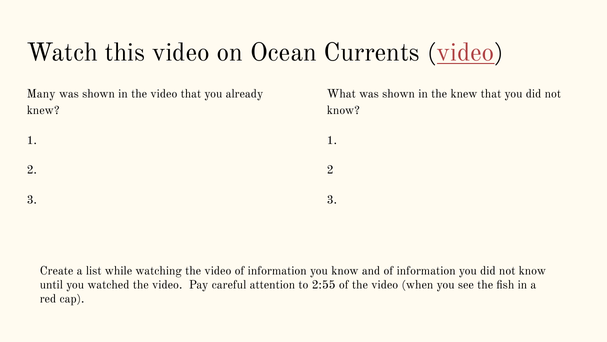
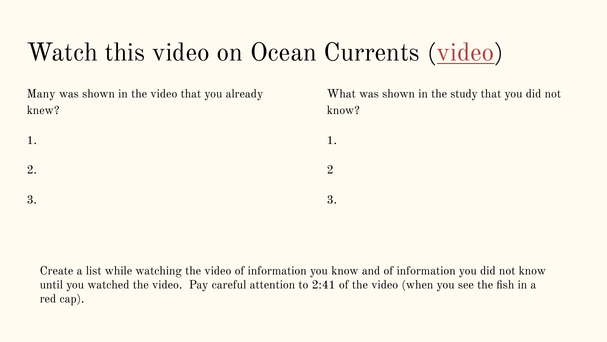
the knew: knew -> study
2:55: 2:55 -> 2:41
